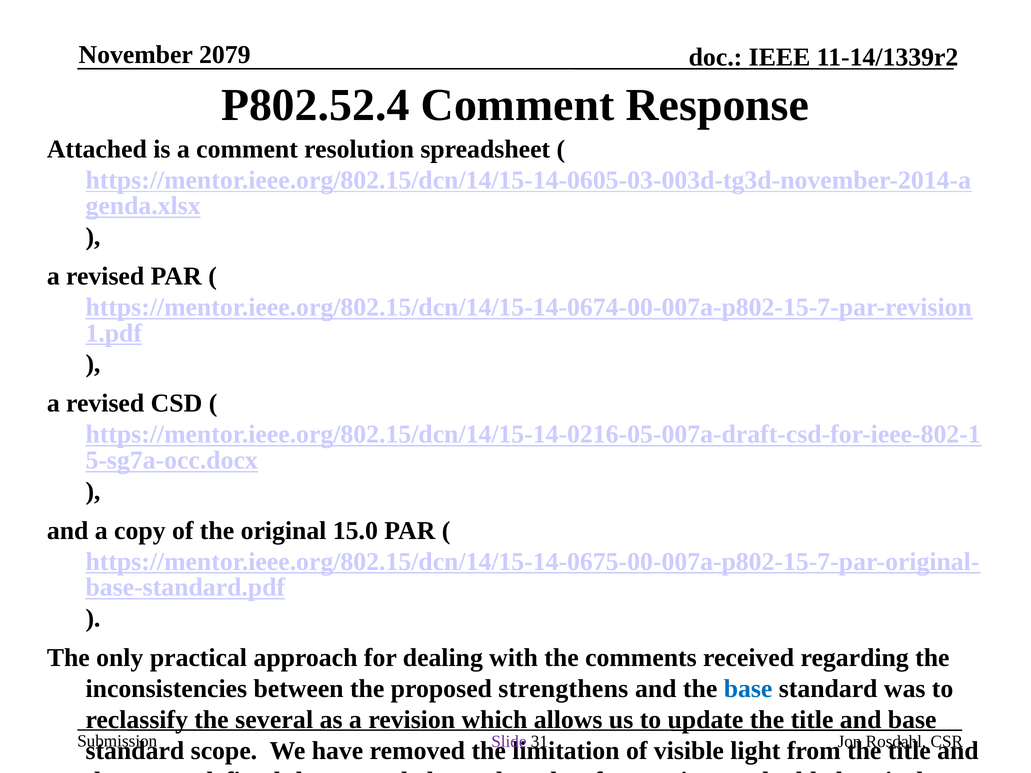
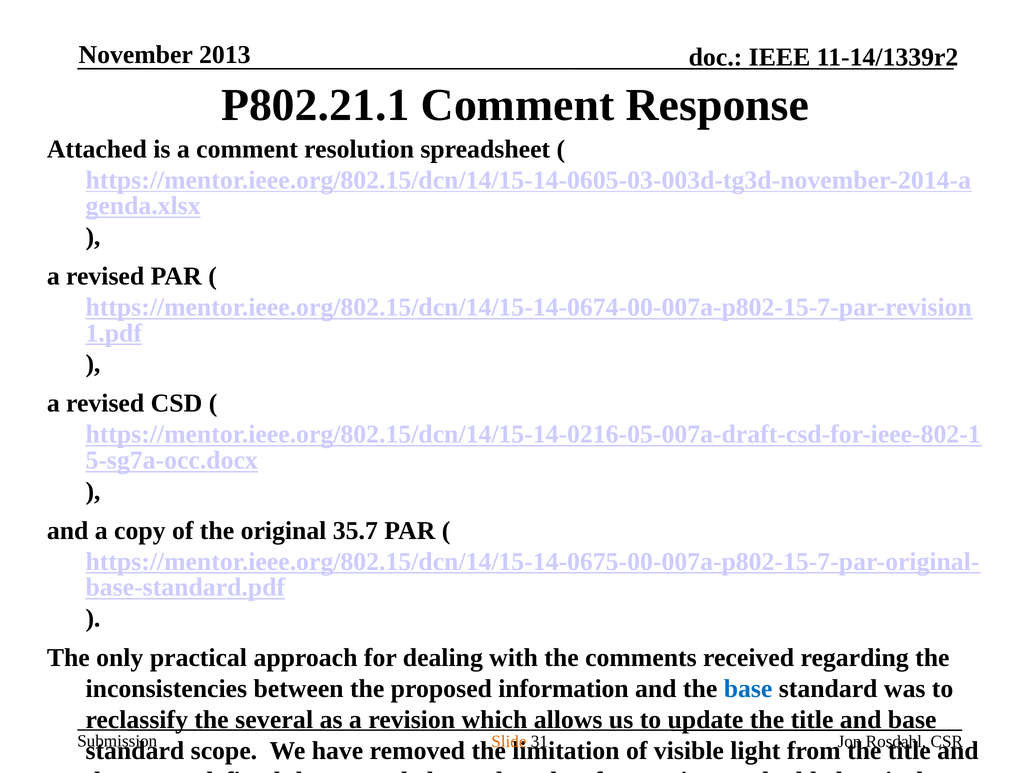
2079: 2079 -> 2013
P802.52.4: P802.52.4 -> P802.21.1
15.0: 15.0 -> 35.7
strengthens: strengthens -> information
Slide colour: purple -> orange
